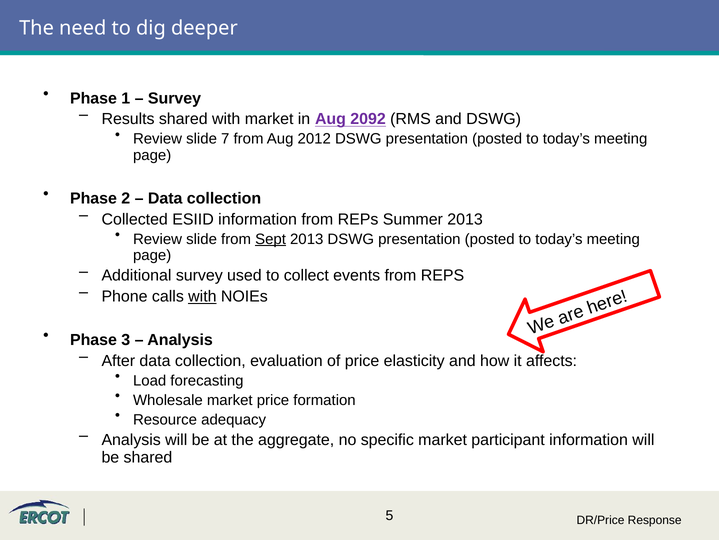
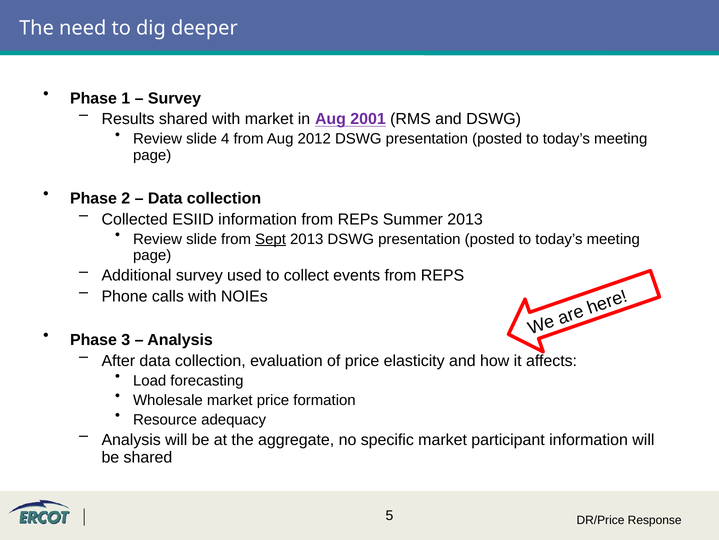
2092: 2092 -> 2001
7: 7 -> 4
with at (202, 296) underline: present -> none
